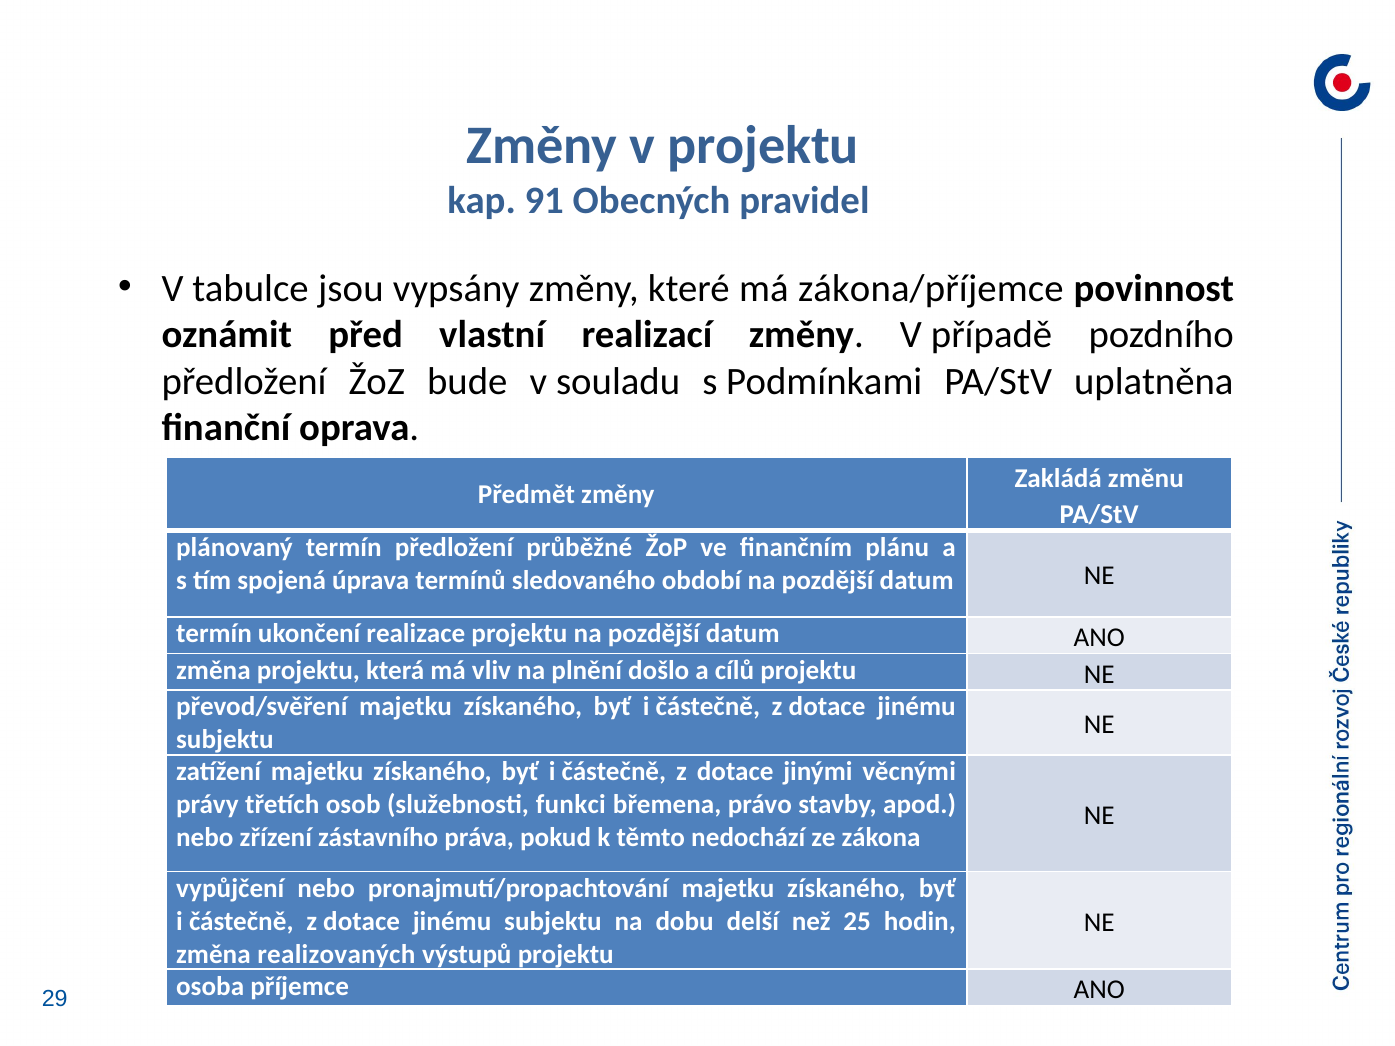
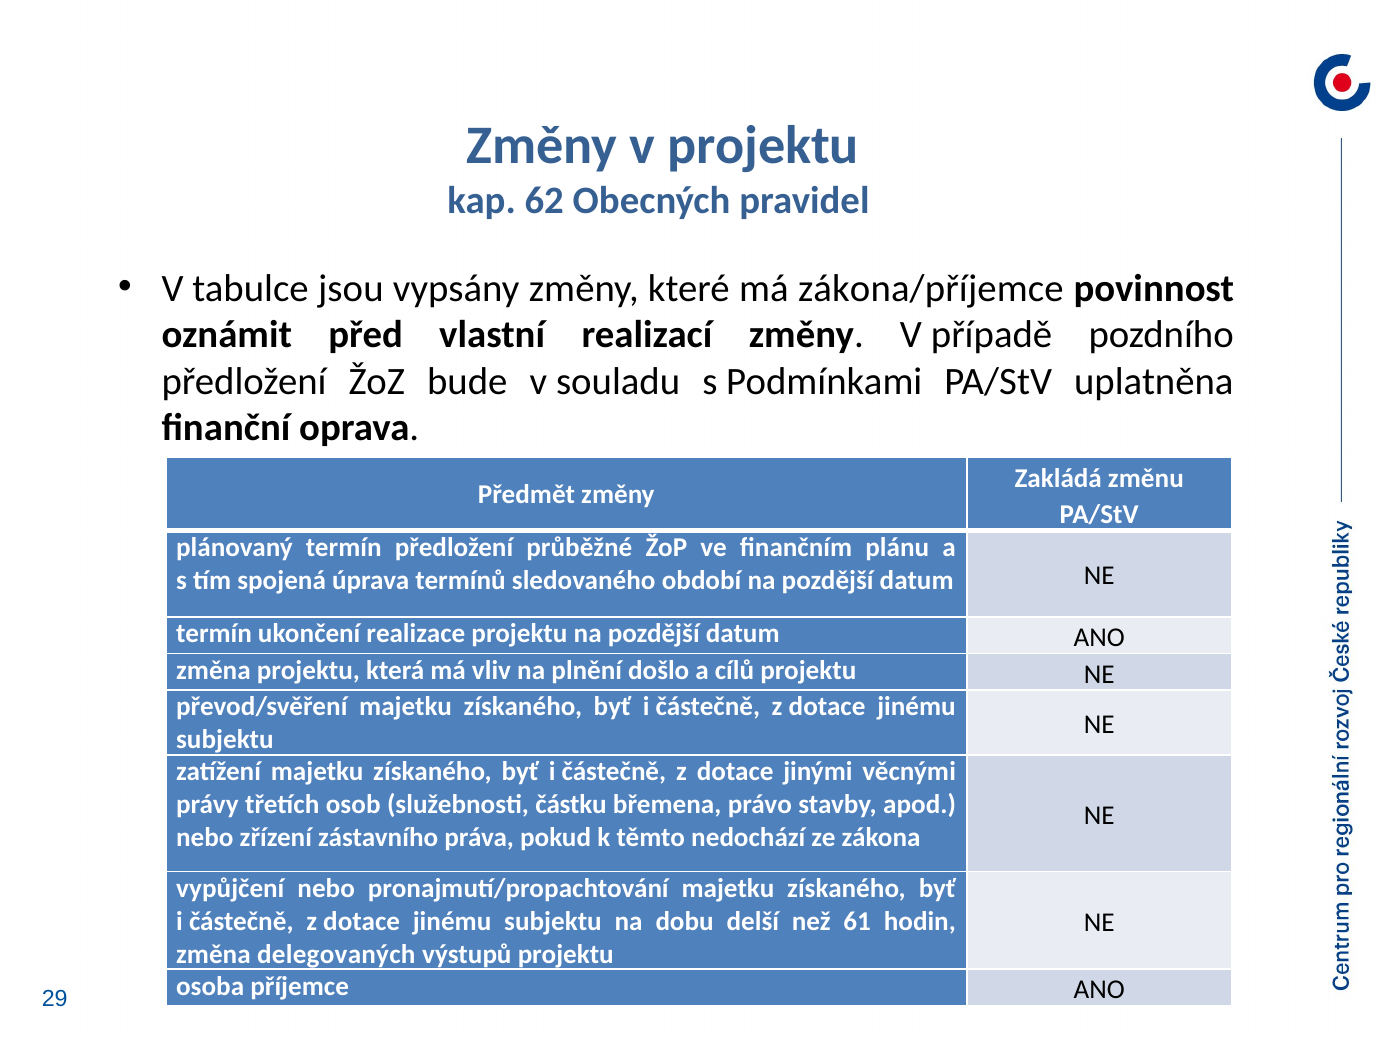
91: 91 -> 62
funkci: funkci -> částku
25: 25 -> 61
realizovaných: realizovaných -> delegovaných
